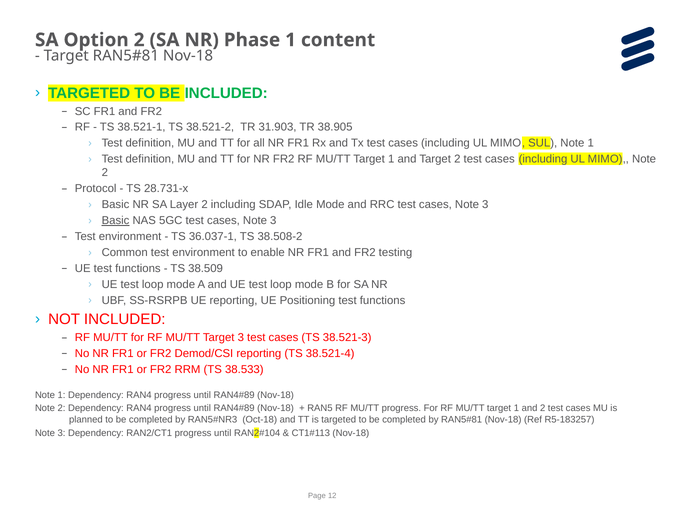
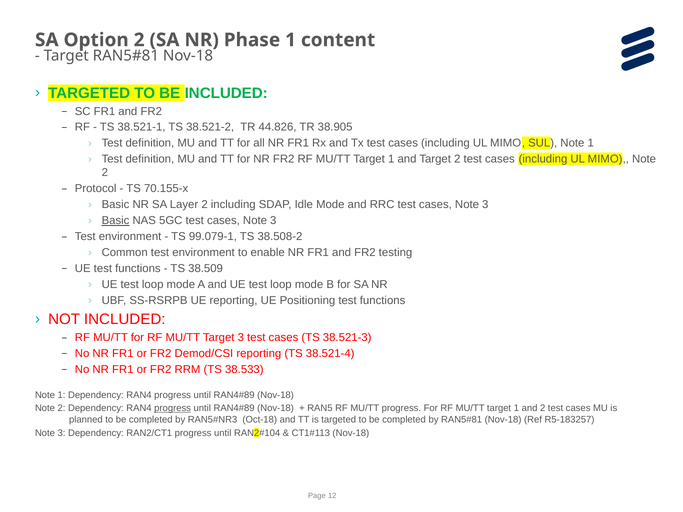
31.903: 31.903 -> 44.826
28.731-x: 28.731-x -> 70.155-x
36.037-1: 36.037-1 -> 99.079-1
progress at (173, 408) underline: none -> present
